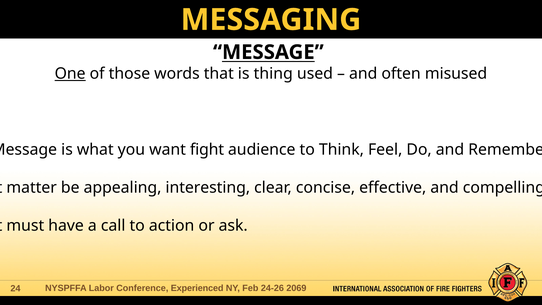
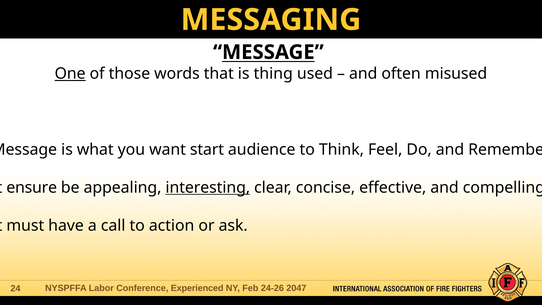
fight: fight -> start
matter: matter -> ensure
interesting underline: none -> present
2069: 2069 -> 2047
